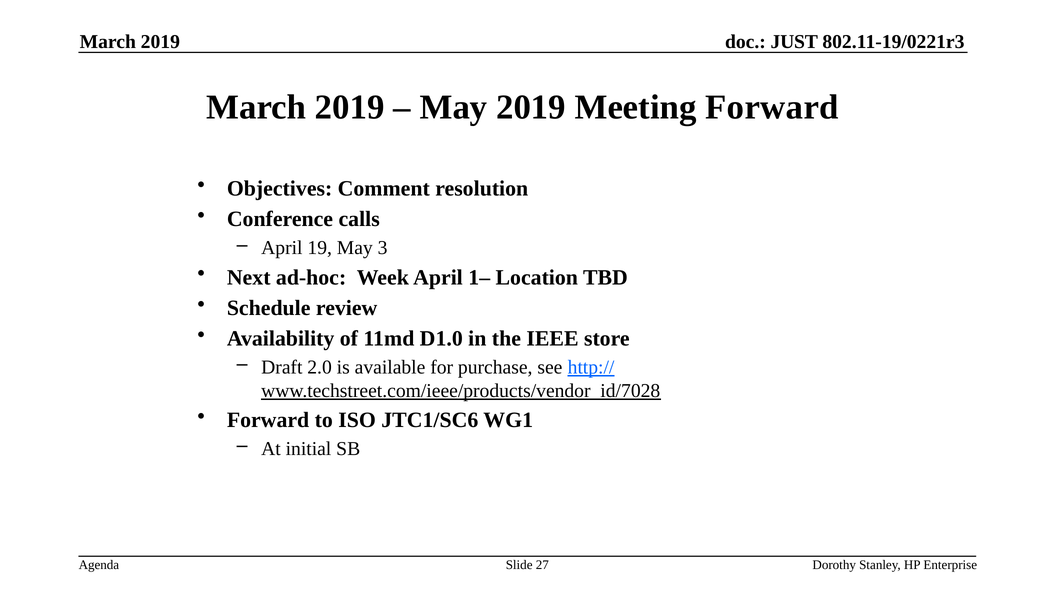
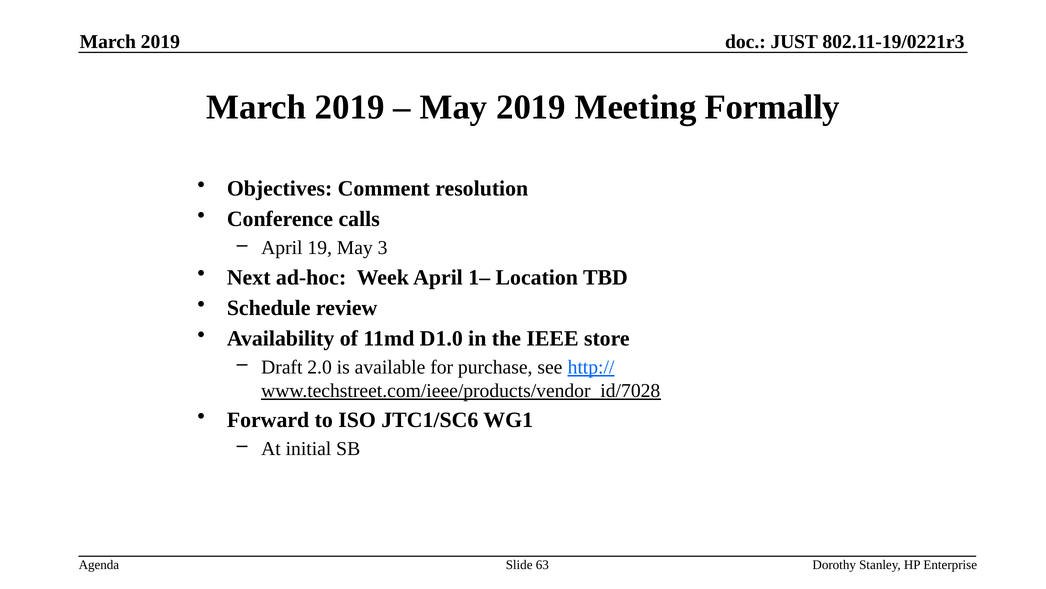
Meeting Forward: Forward -> Formally
27: 27 -> 63
